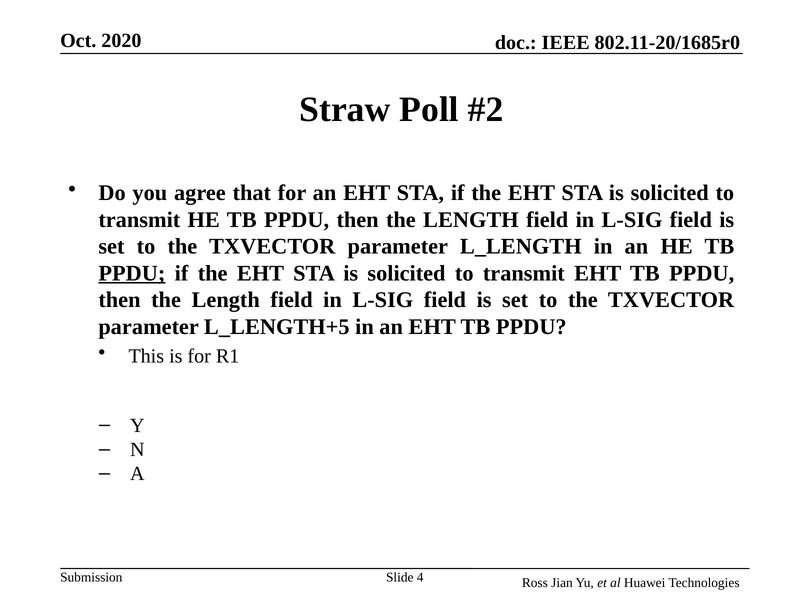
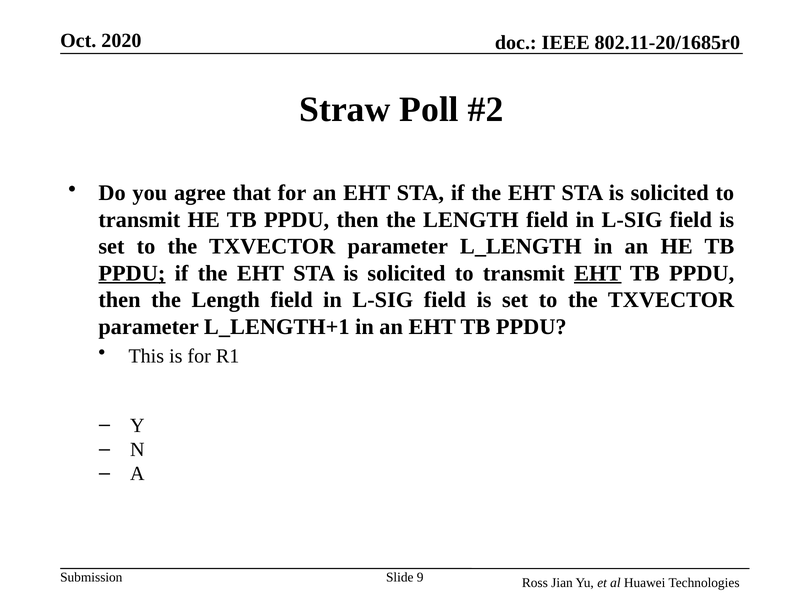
EHT at (598, 273) underline: none -> present
L_LENGTH+5: L_LENGTH+5 -> L_LENGTH+1
4: 4 -> 9
